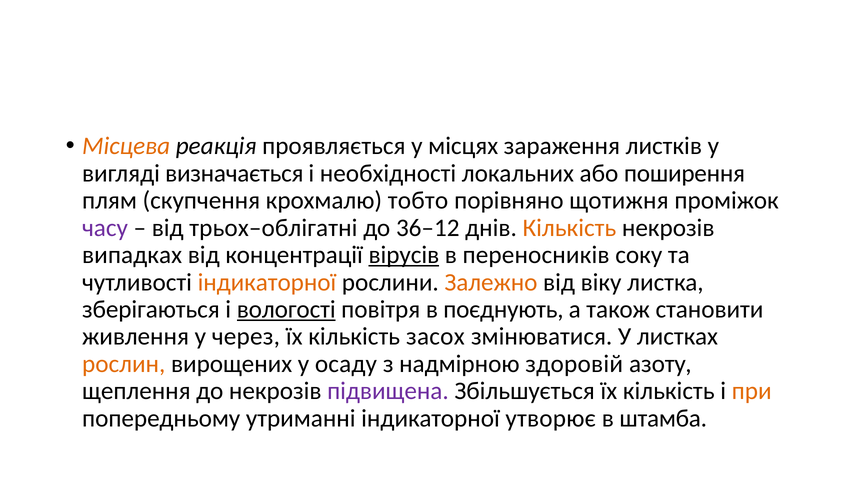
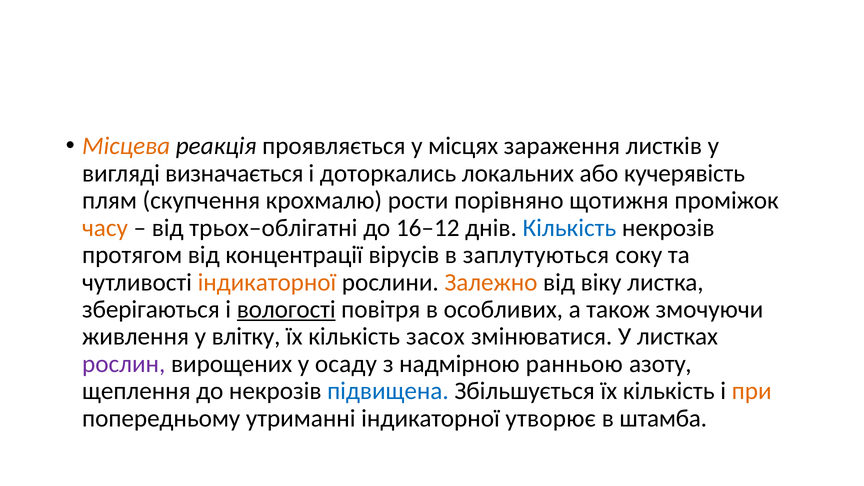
необхідності: необхідності -> доторкались
поширення: поширення -> кучерявість
тобто: тобто -> рости
часу colour: purple -> orange
36–12: 36–12 -> 16–12
Кількість at (569, 228) colour: orange -> blue
випадках: випадках -> протягом
вірусів underline: present -> none
переносників: переносників -> заплутуються
поєднують: поєднують -> особливих
становити: становити -> змочуючи
через: через -> влітку
рослин colour: orange -> purple
здоровій: здоровій -> ранньою
підвищена colour: purple -> blue
